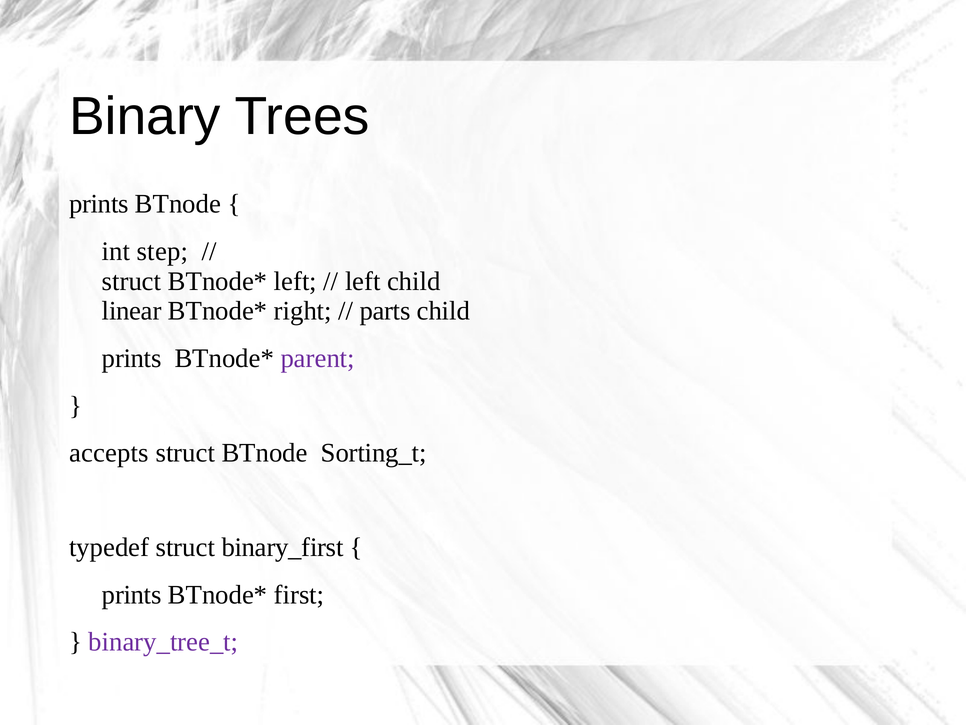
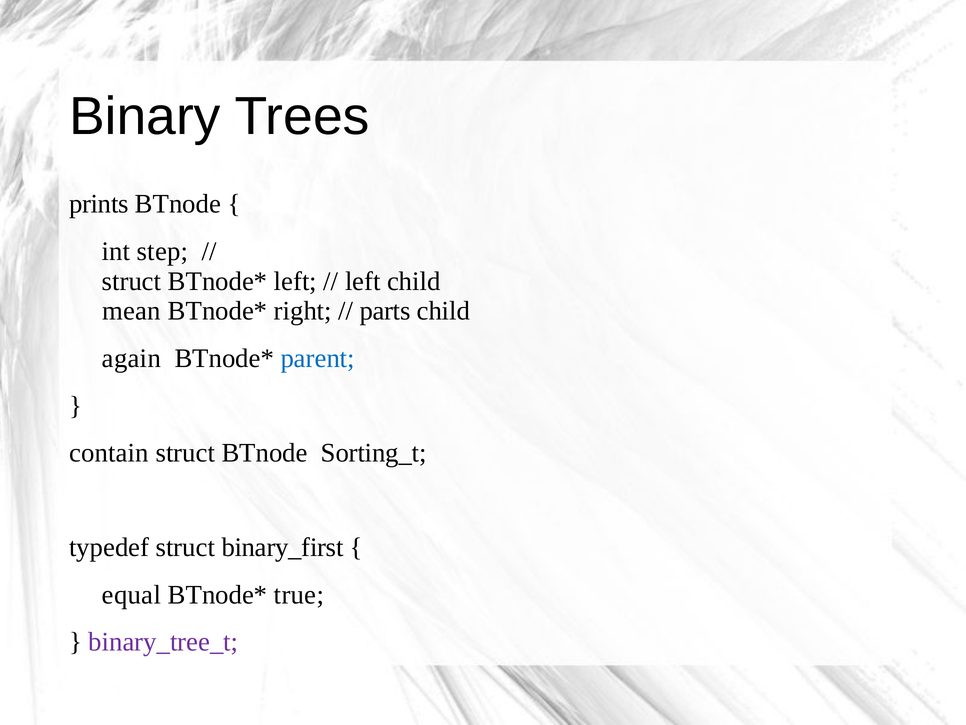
linear: linear -> mean
prints at (132, 358): prints -> again
parent colour: purple -> blue
accepts: accepts -> contain
prints at (132, 594): prints -> equal
first: first -> true
